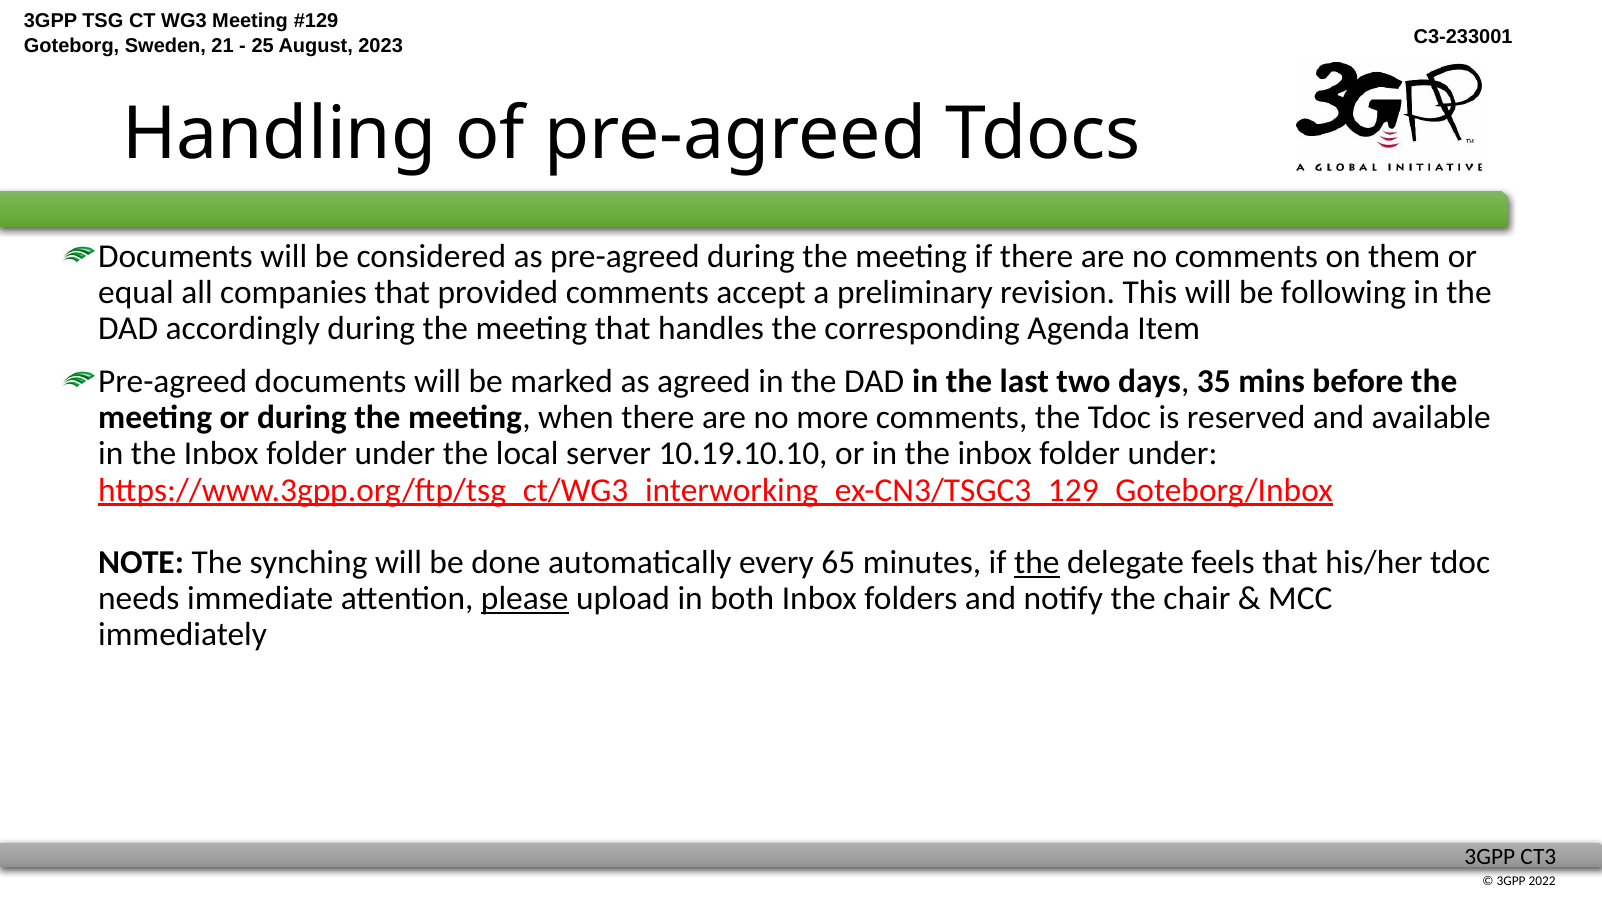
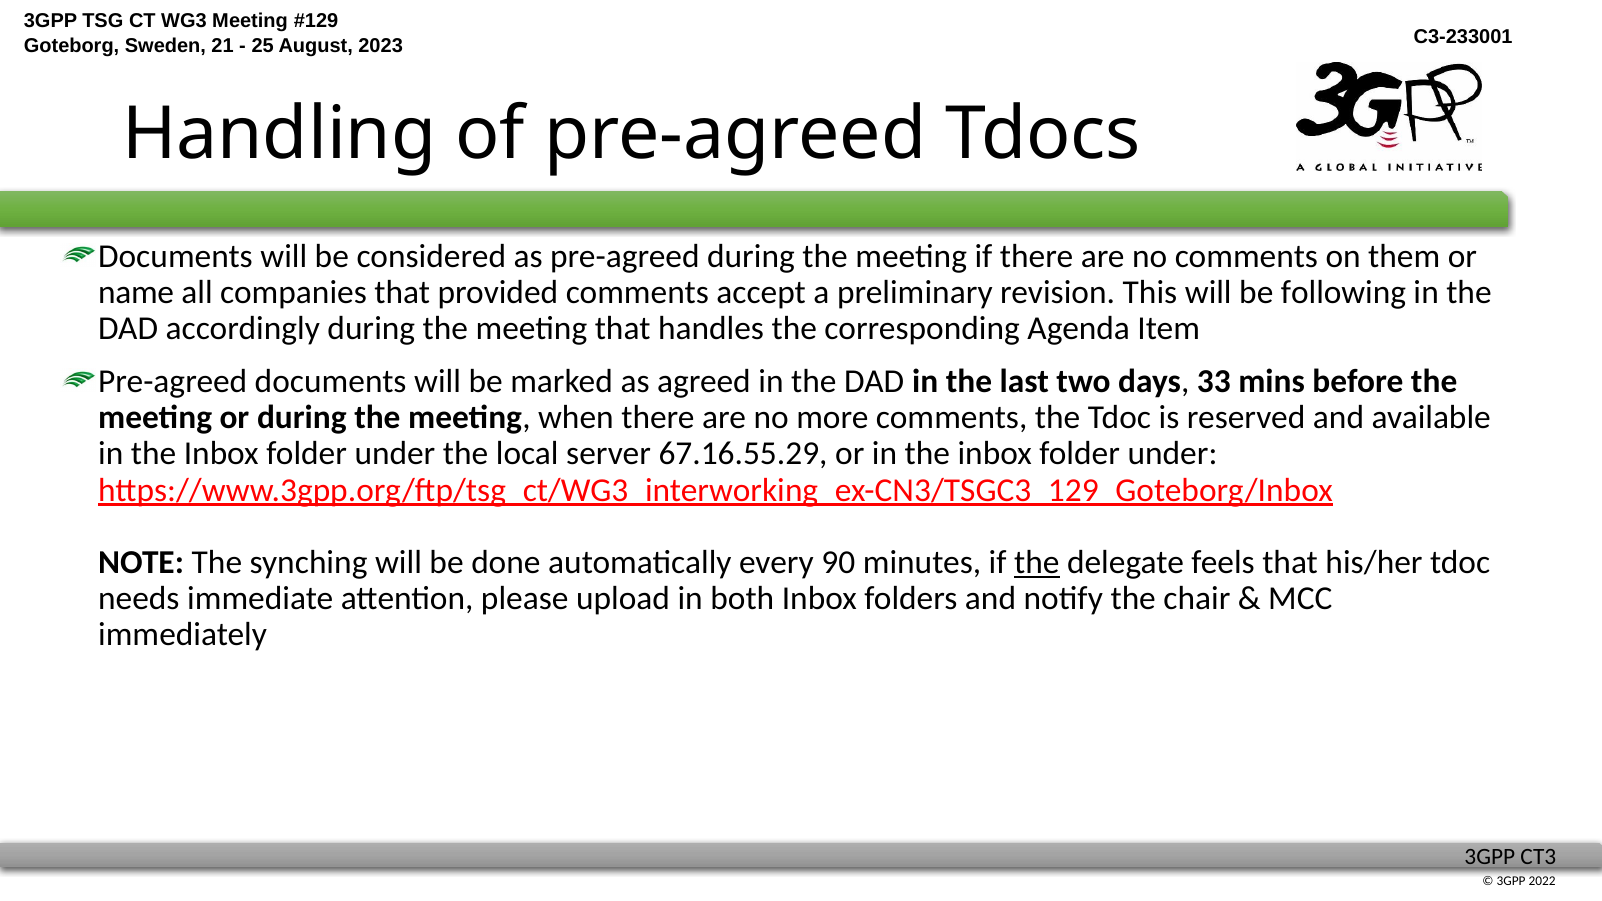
equal: equal -> name
35: 35 -> 33
10.19.10.10: 10.19.10.10 -> 67.16.55.29
65: 65 -> 90
please underline: present -> none
